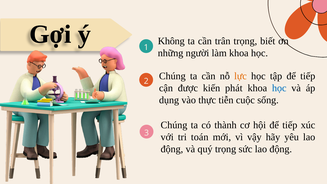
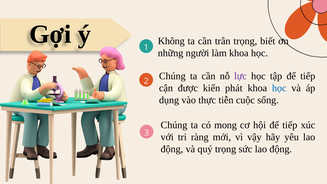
lực colour: orange -> purple
thành: thành -> mong
toán: toán -> ràng
